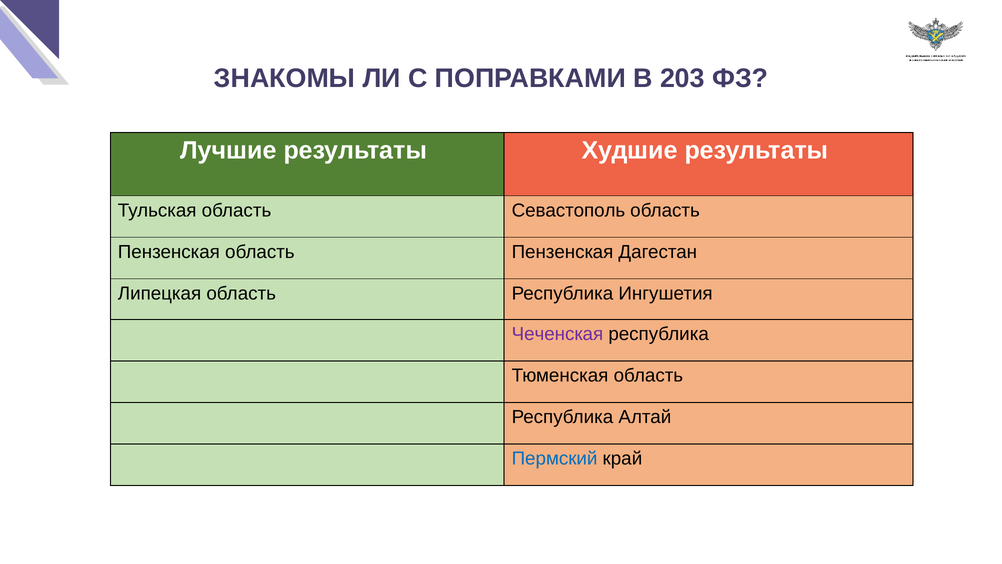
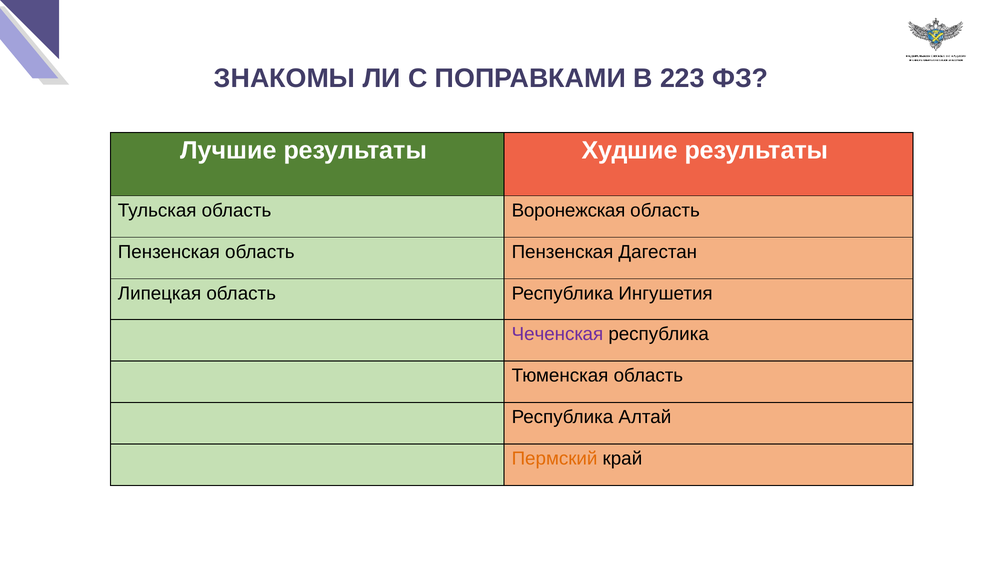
203: 203 -> 223
Севастополь: Севастополь -> Воронежская
Пермский colour: blue -> orange
